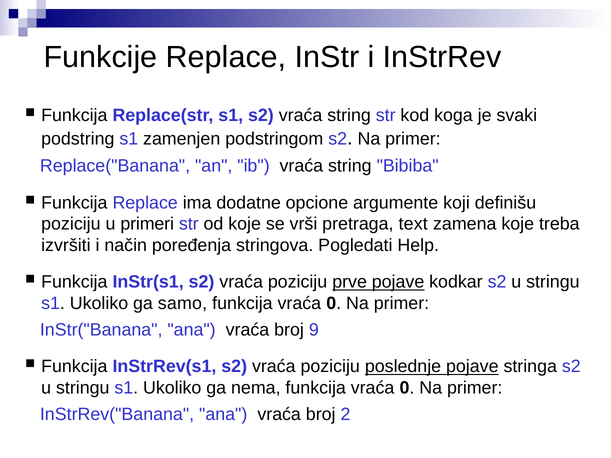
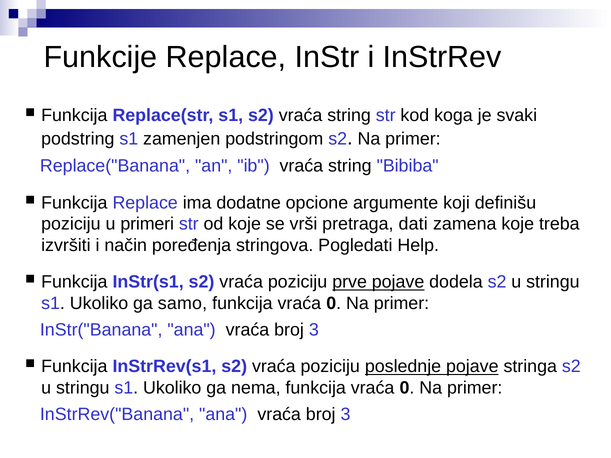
text: text -> dati
kodkar: kodkar -> dodela
9 at (314, 330): 9 -> 3
2 at (346, 415): 2 -> 3
